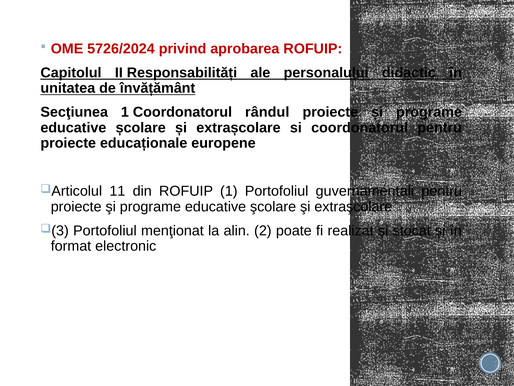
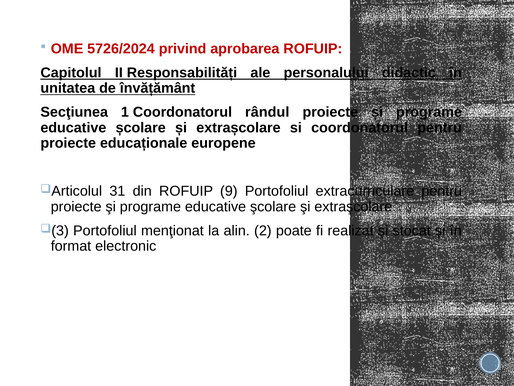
11: 11 -> 31
ROFUIP 1: 1 -> 9
guvernamentali: guvernamentali -> extracurriculare
